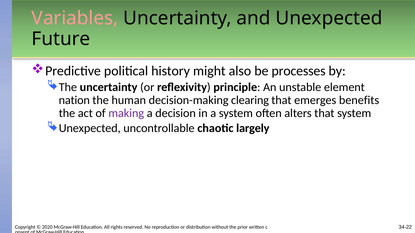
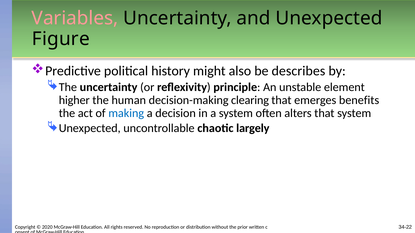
Future: Future -> Figure
processes: processes -> describes
nation: nation -> higher
making colour: purple -> blue
